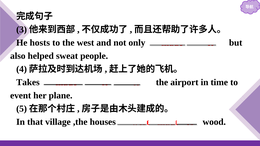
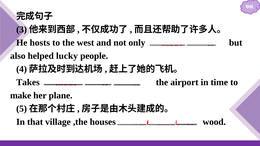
sweat: sweat -> lucky
event: event -> make
